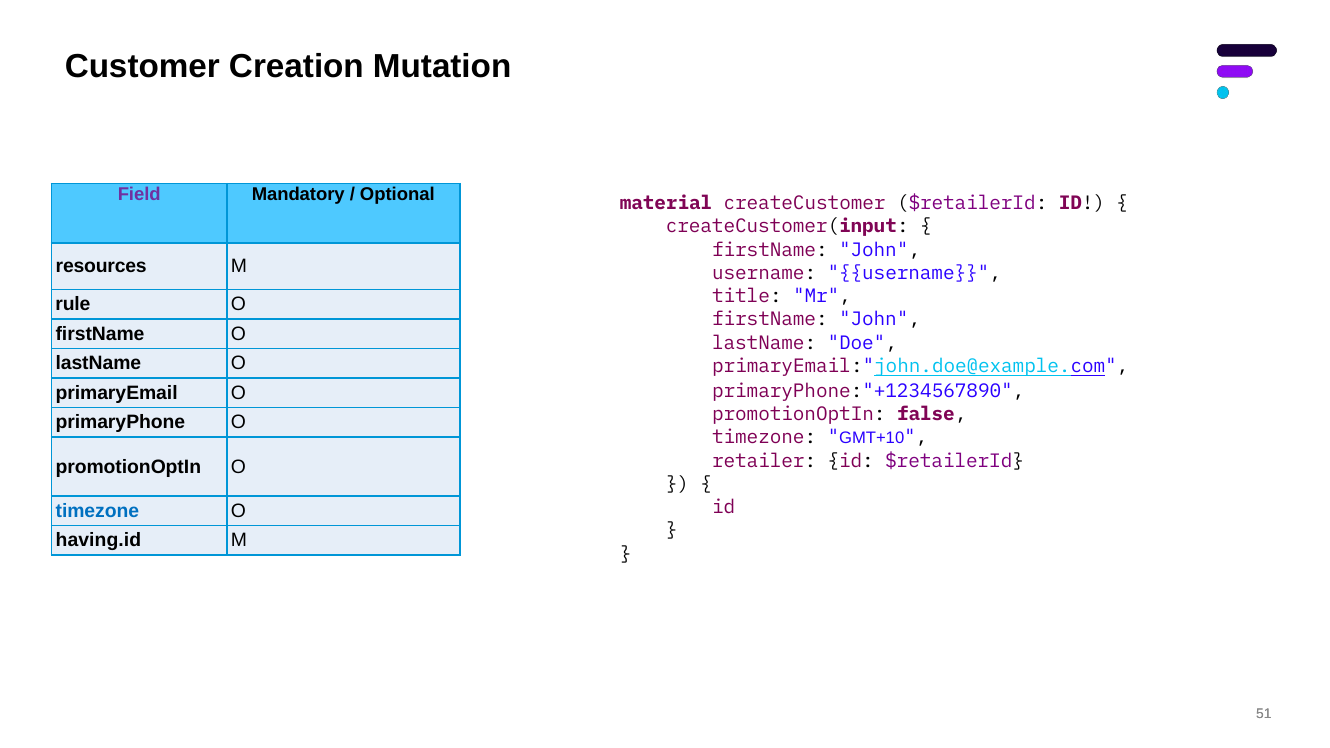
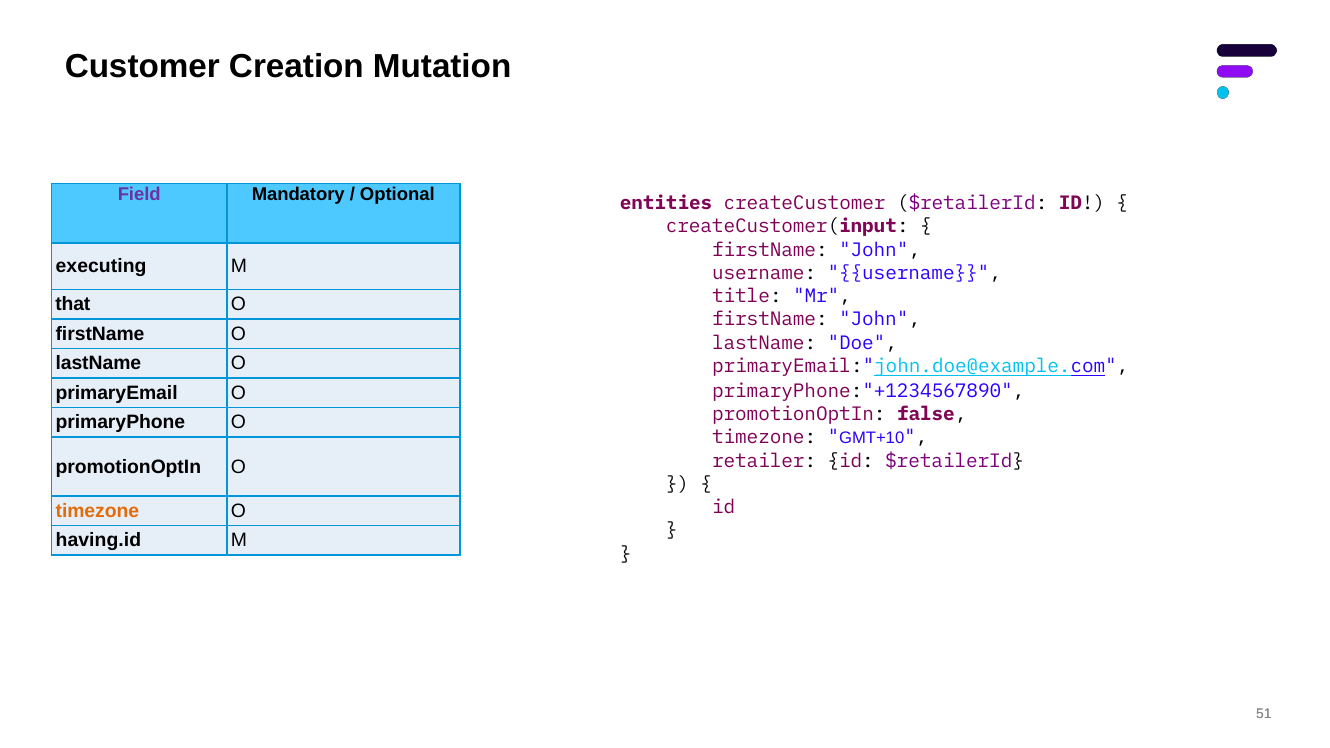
material: material -> entities
resources: resources -> executing
rule: rule -> that
timezone at (97, 511) colour: blue -> orange
